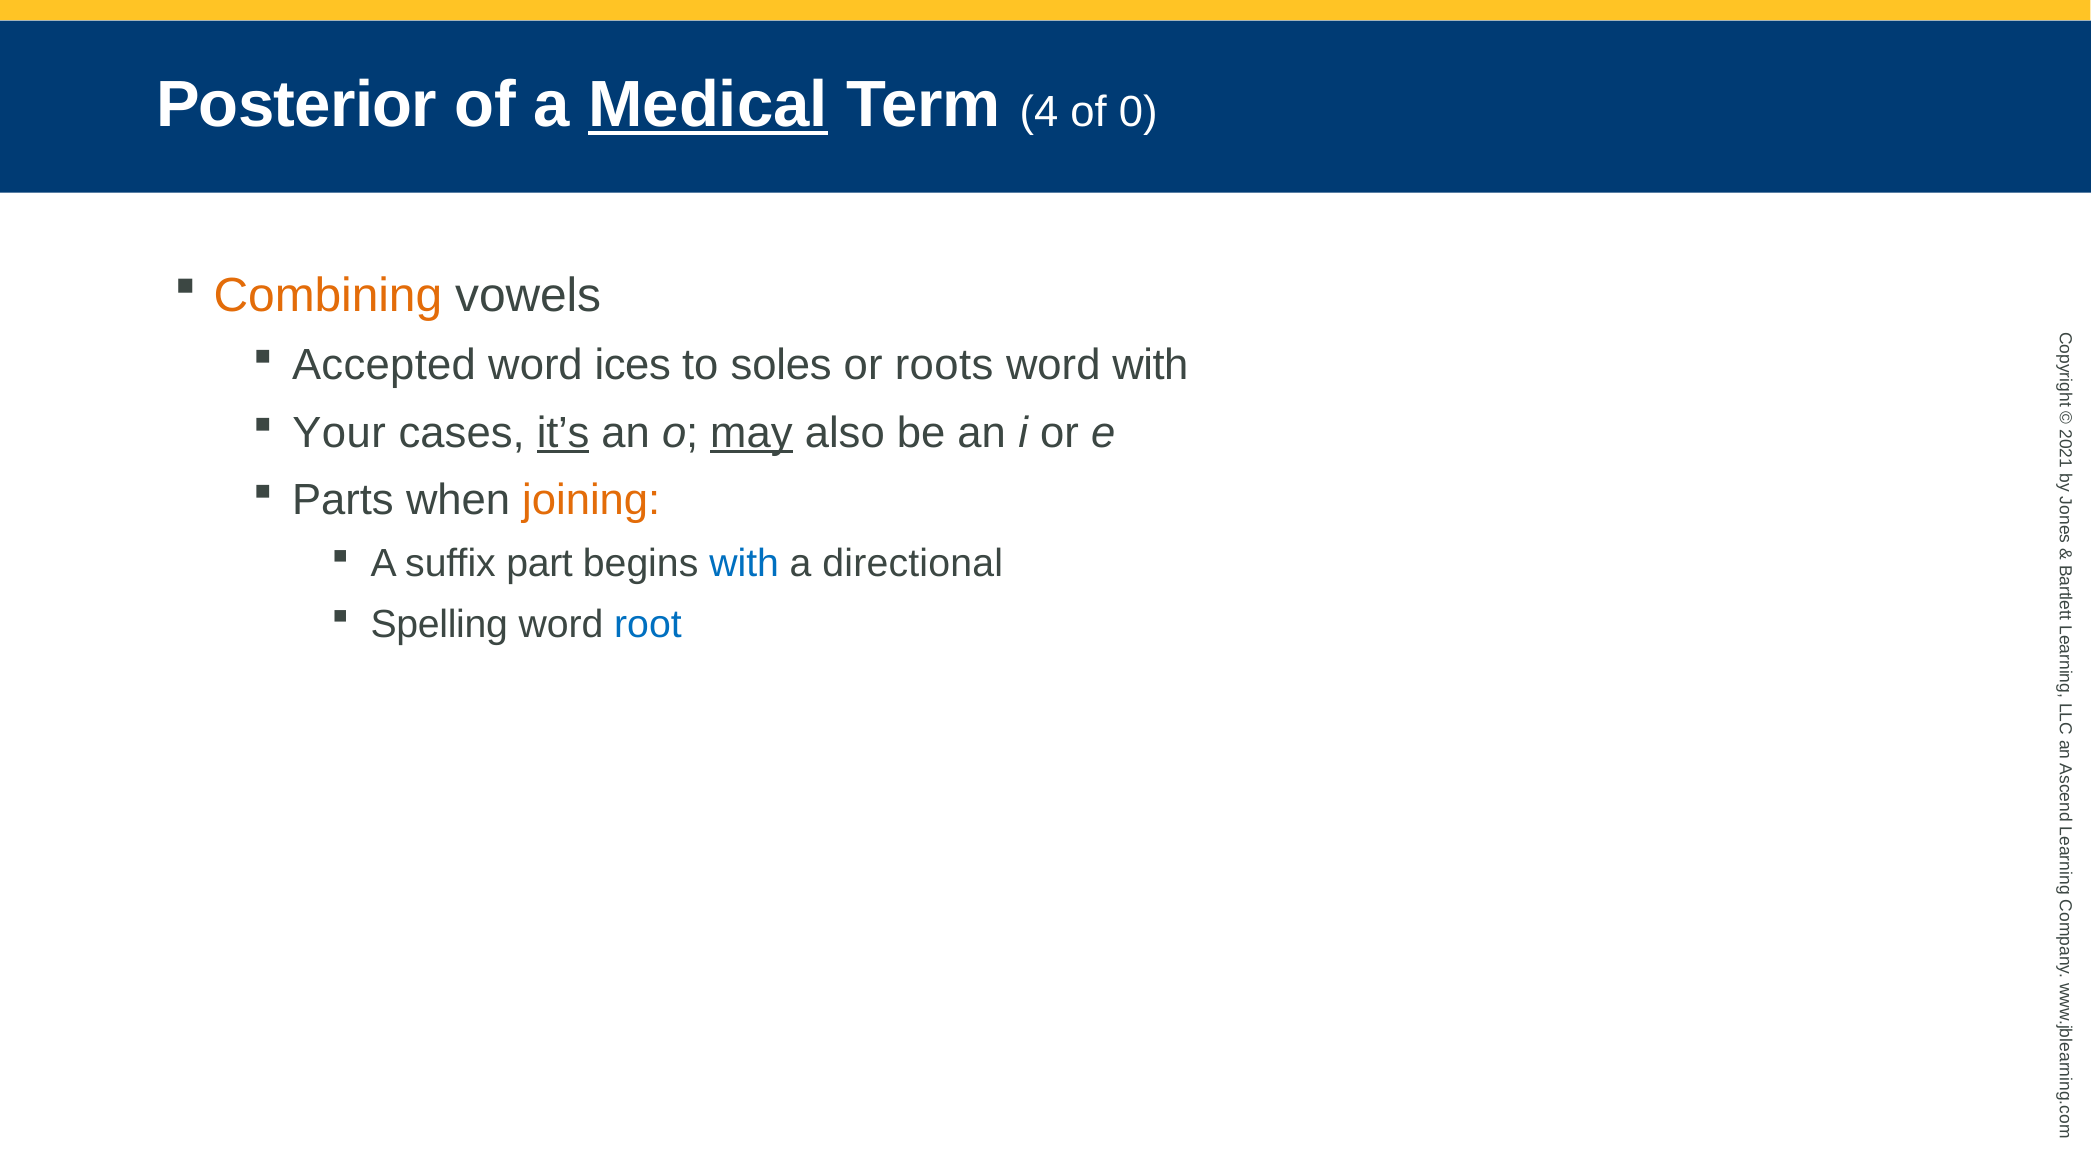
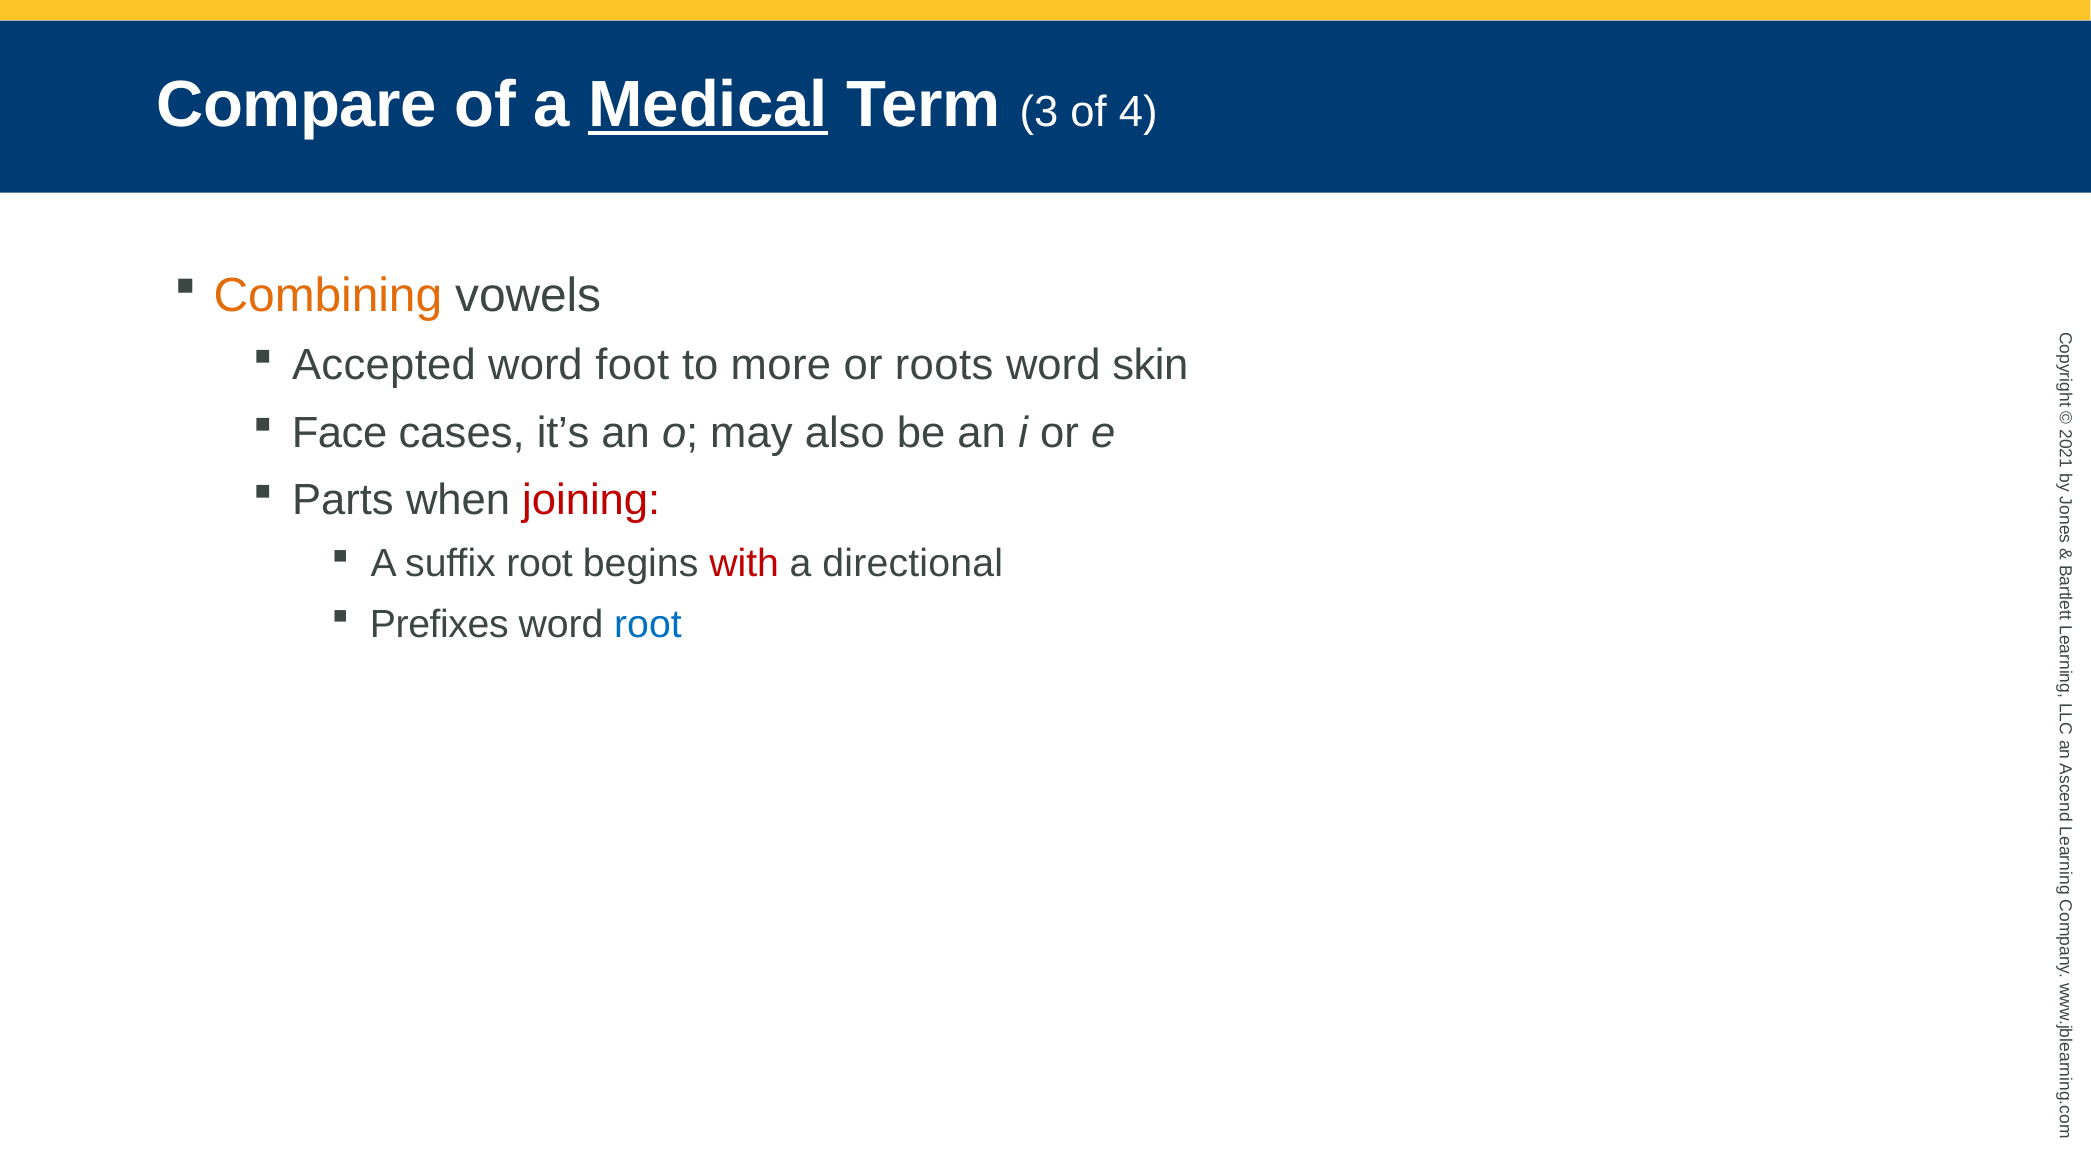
Posterior: Posterior -> Compare
4: 4 -> 3
of 0: 0 -> 4
ices: ices -> foot
soles: soles -> more
word with: with -> skin
Your: Your -> Face
it’s underline: present -> none
may underline: present -> none
joining colour: orange -> red
suffix part: part -> root
with at (744, 564) colour: blue -> red
Spelling: Spelling -> Prefixes
